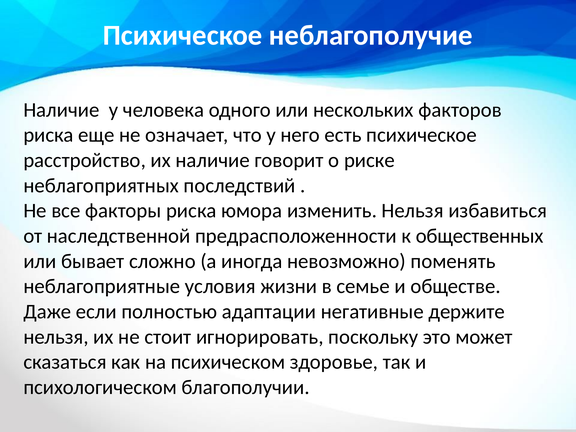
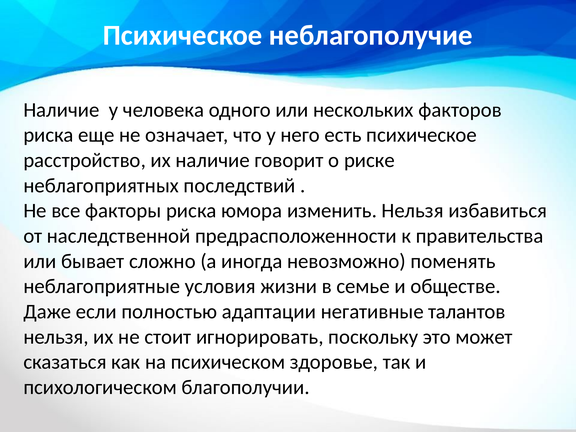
общественных: общественных -> правительства
держите: держите -> талантов
